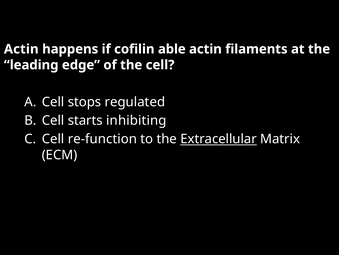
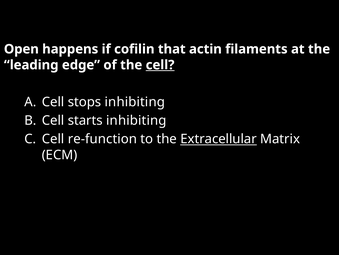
Actin at (21, 49): Actin -> Open
able: able -> that
cell at (160, 65) underline: none -> present
stops regulated: regulated -> inhibiting
